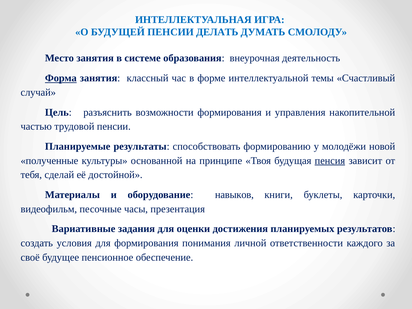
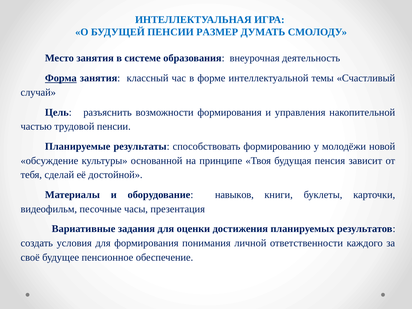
ДЕЛАТЬ: ДЕЛАТЬ -> РАЗМЕР
полученные: полученные -> обсуждение
пенсия underline: present -> none
